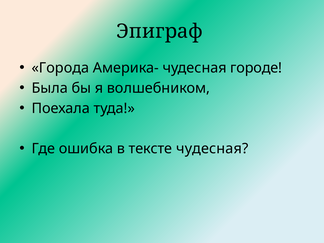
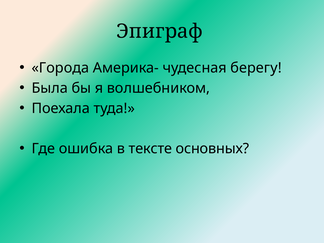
городе: городе -> берегу
тексте чудесная: чудесная -> основных
